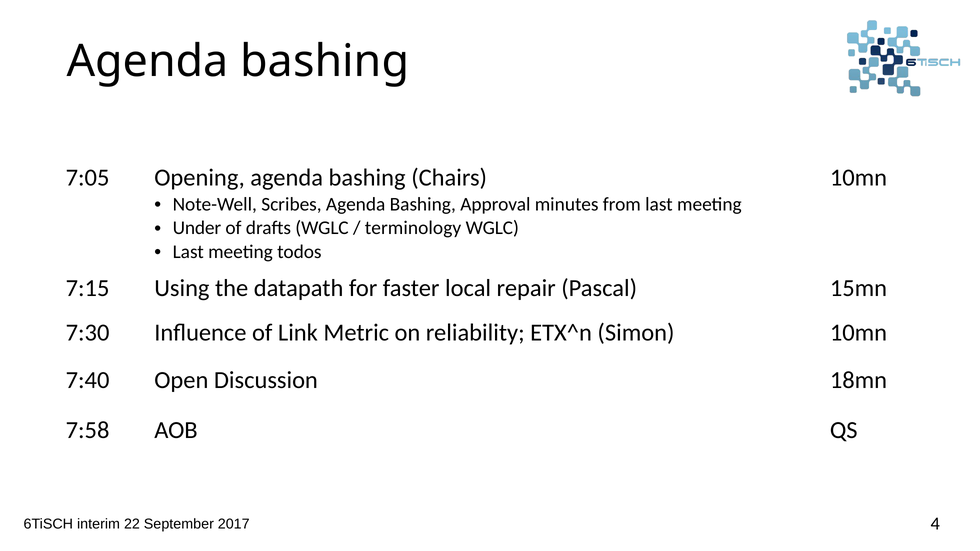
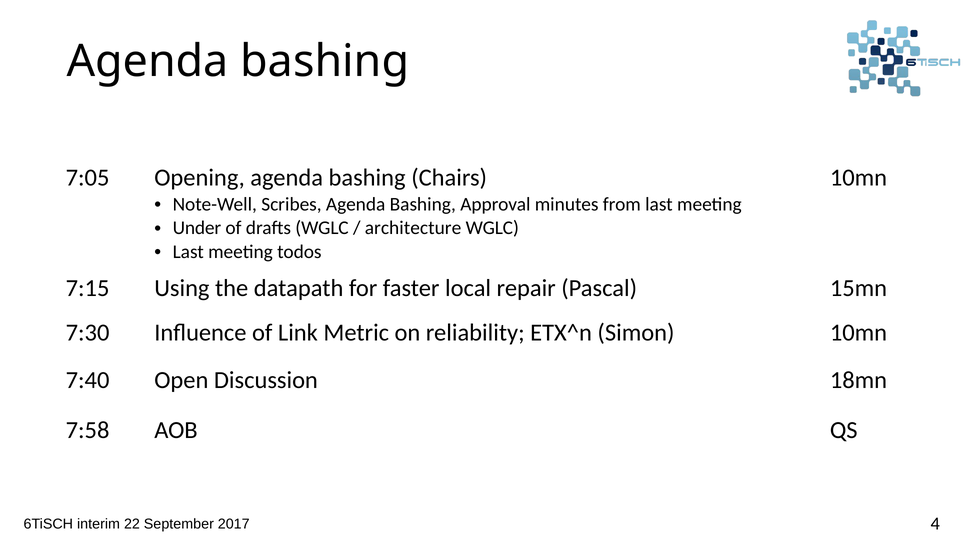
terminology: terminology -> architecture
